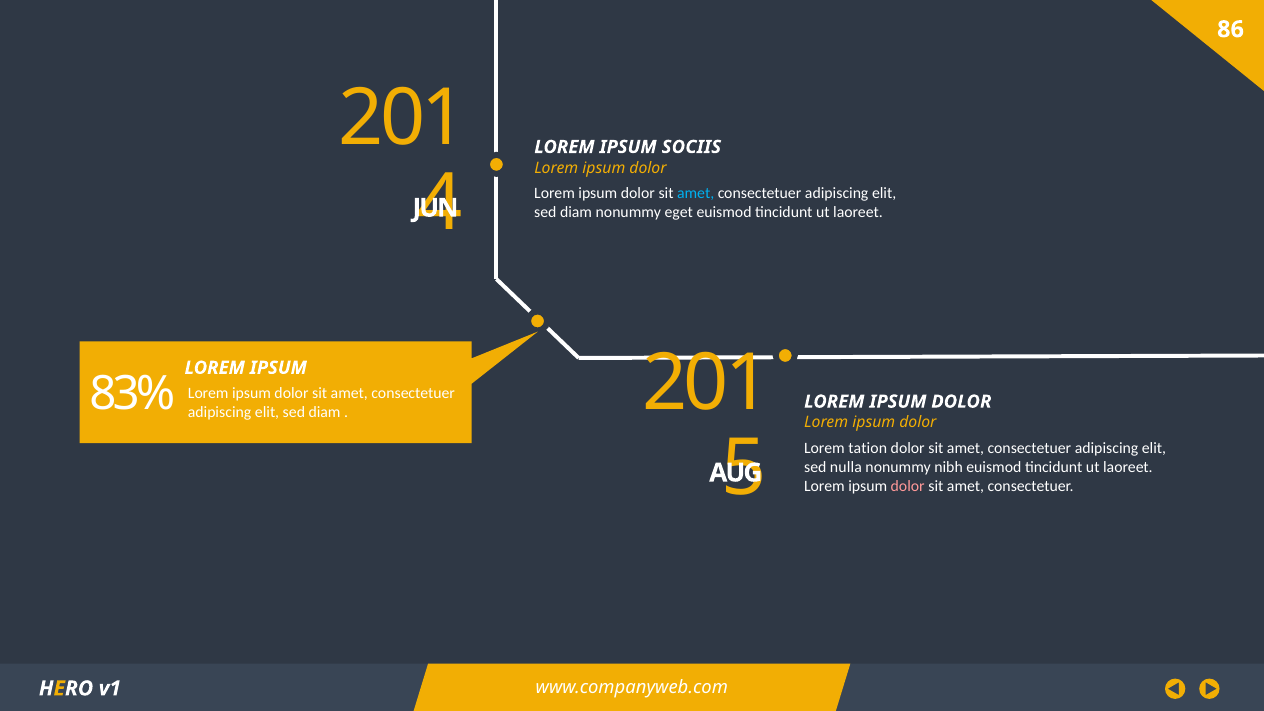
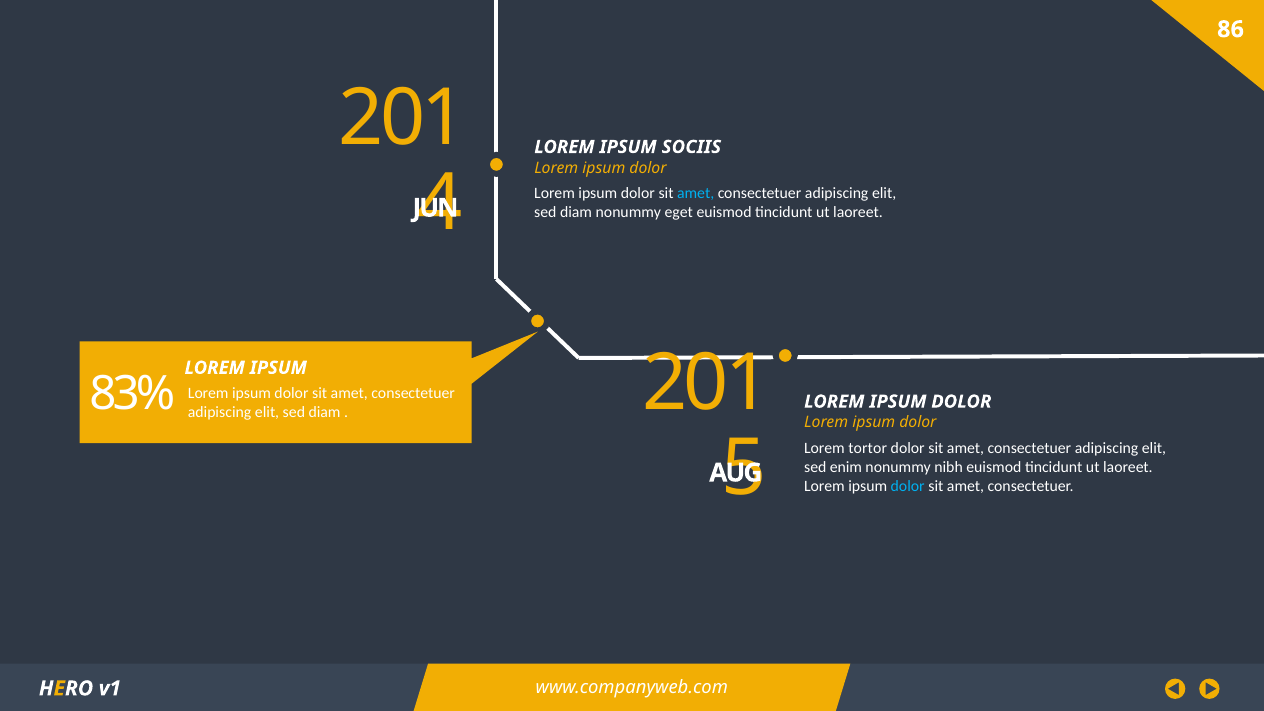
tation: tation -> tortor
nulla: nulla -> enim
dolor at (908, 486) colour: pink -> light blue
